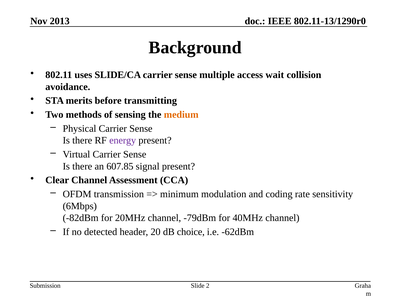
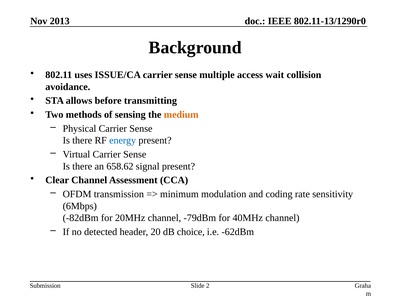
SLIDE/CA: SLIDE/CA -> ISSUE/CA
merits: merits -> allows
energy colour: purple -> blue
607.85: 607.85 -> 658.62
